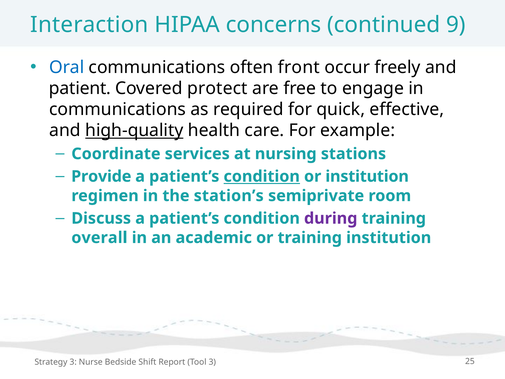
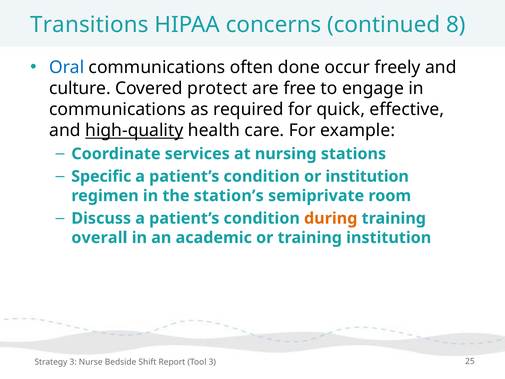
Interaction: Interaction -> Transitions
9: 9 -> 8
front: front -> done
patient: patient -> culture
Provide: Provide -> Specific
condition at (262, 176) underline: present -> none
during colour: purple -> orange
